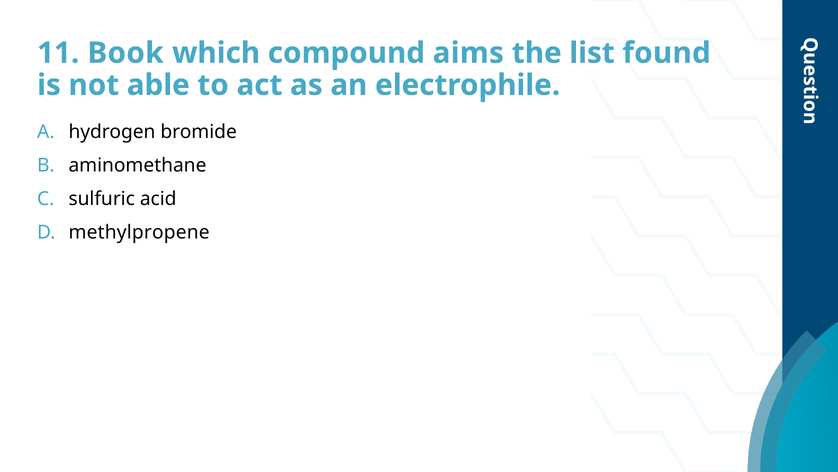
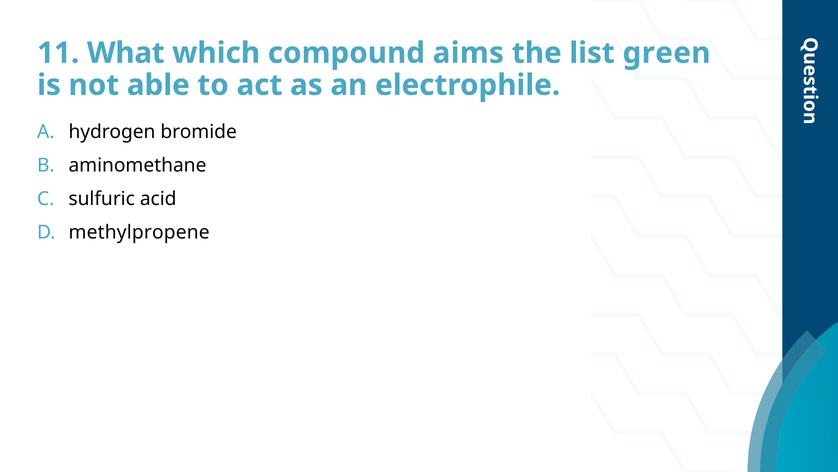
Book: Book -> What
found: found -> green
